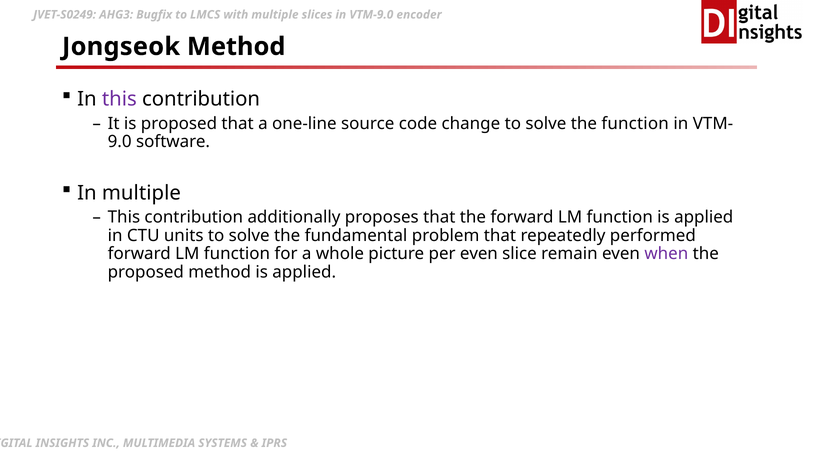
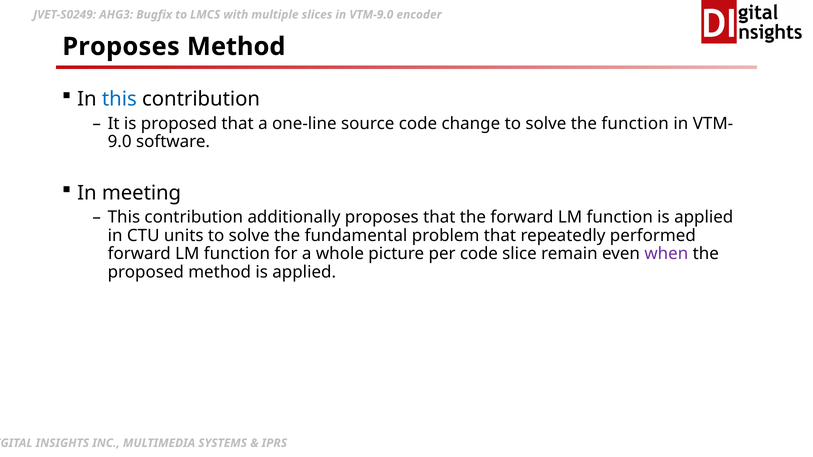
Jongseok at (121, 47): Jongseok -> Proposes
this at (119, 99) colour: purple -> blue
In multiple: multiple -> meeting
per even: even -> code
